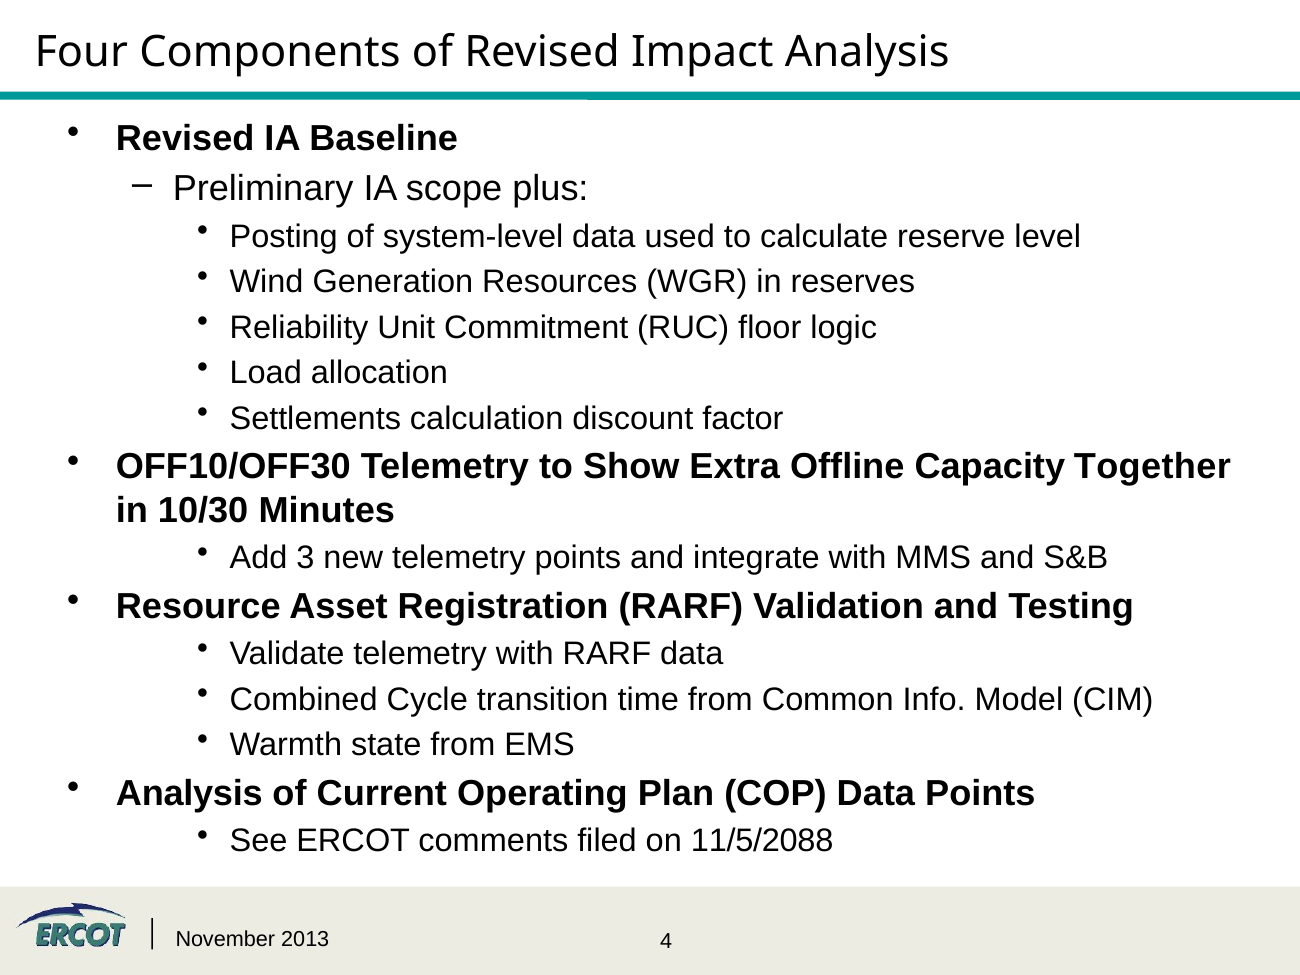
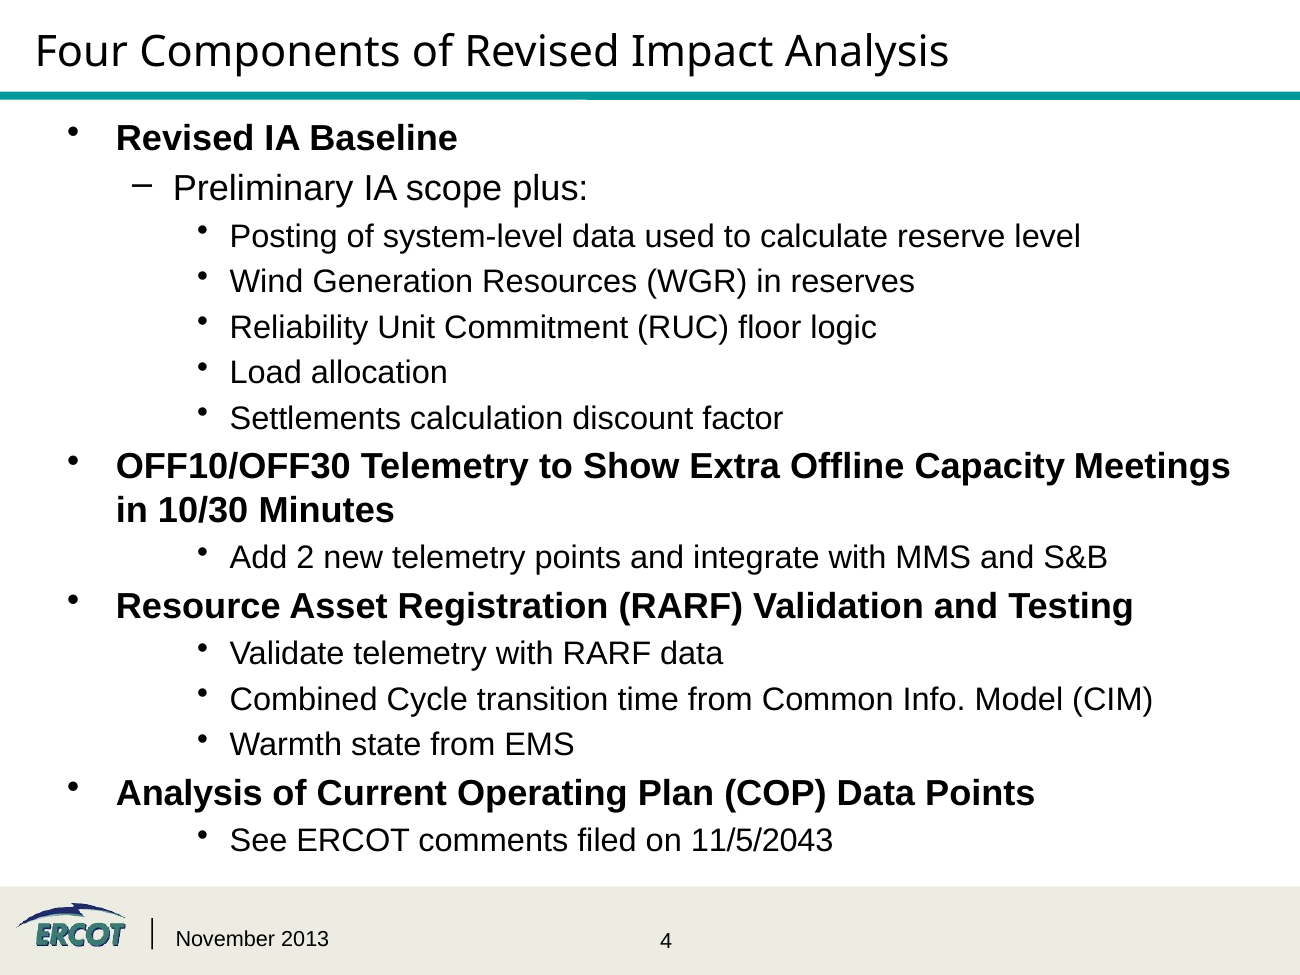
Together: Together -> Meetings
3: 3 -> 2
11/5/2088: 11/5/2088 -> 11/5/2043
